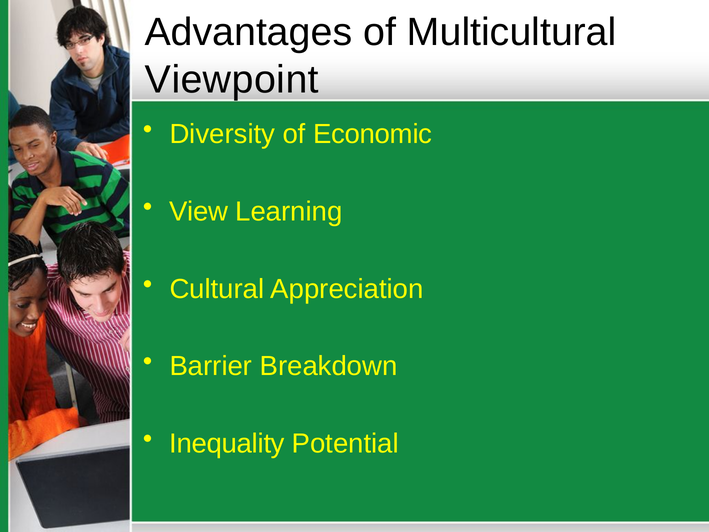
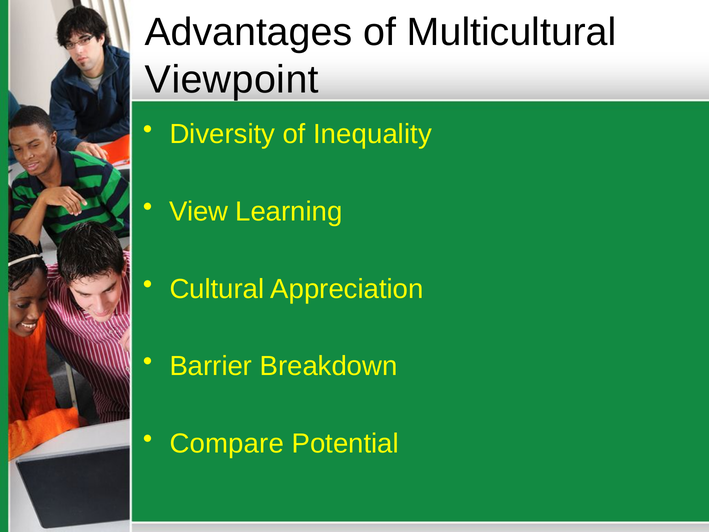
Economic: Economic -> Inequality
Inequality: Inequality -> Compare
